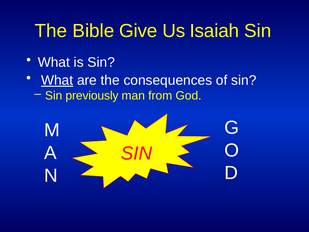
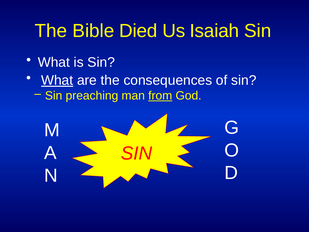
Give: Give -> Died
previously: previously -> preaching
from underline: none -> present
